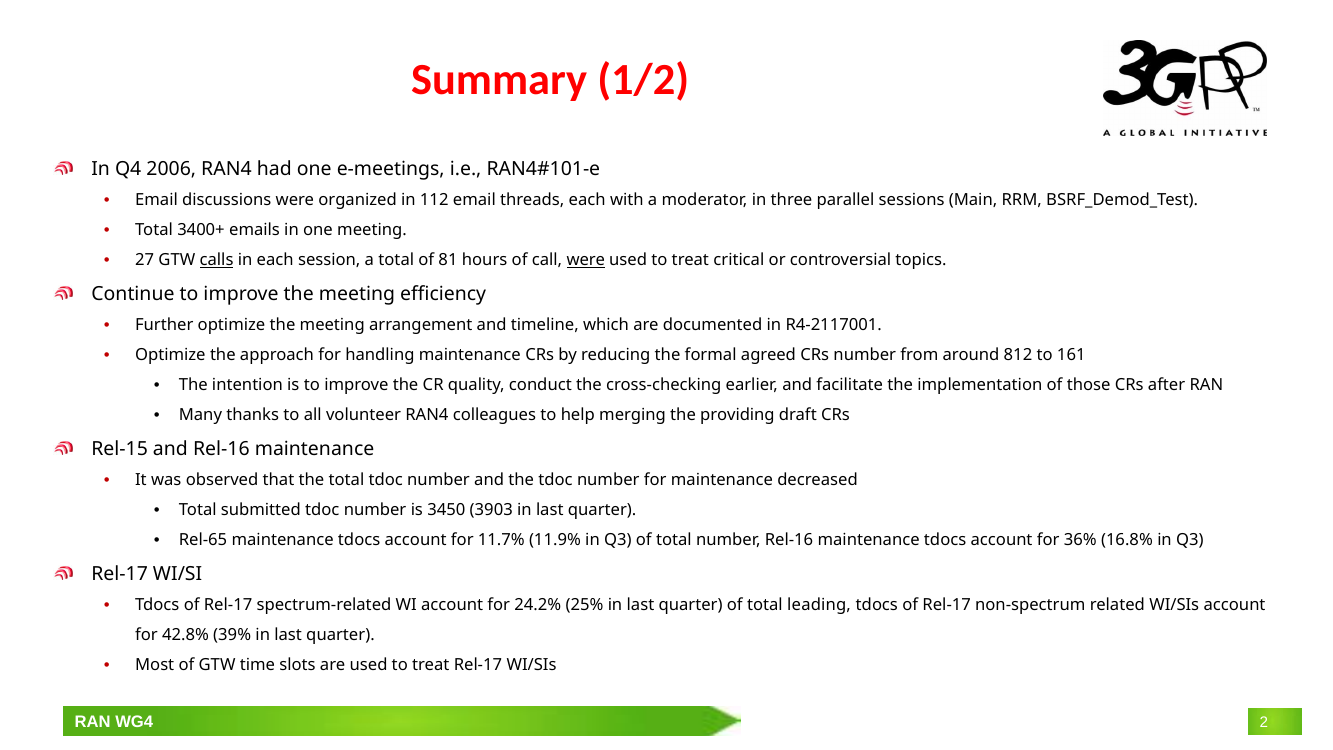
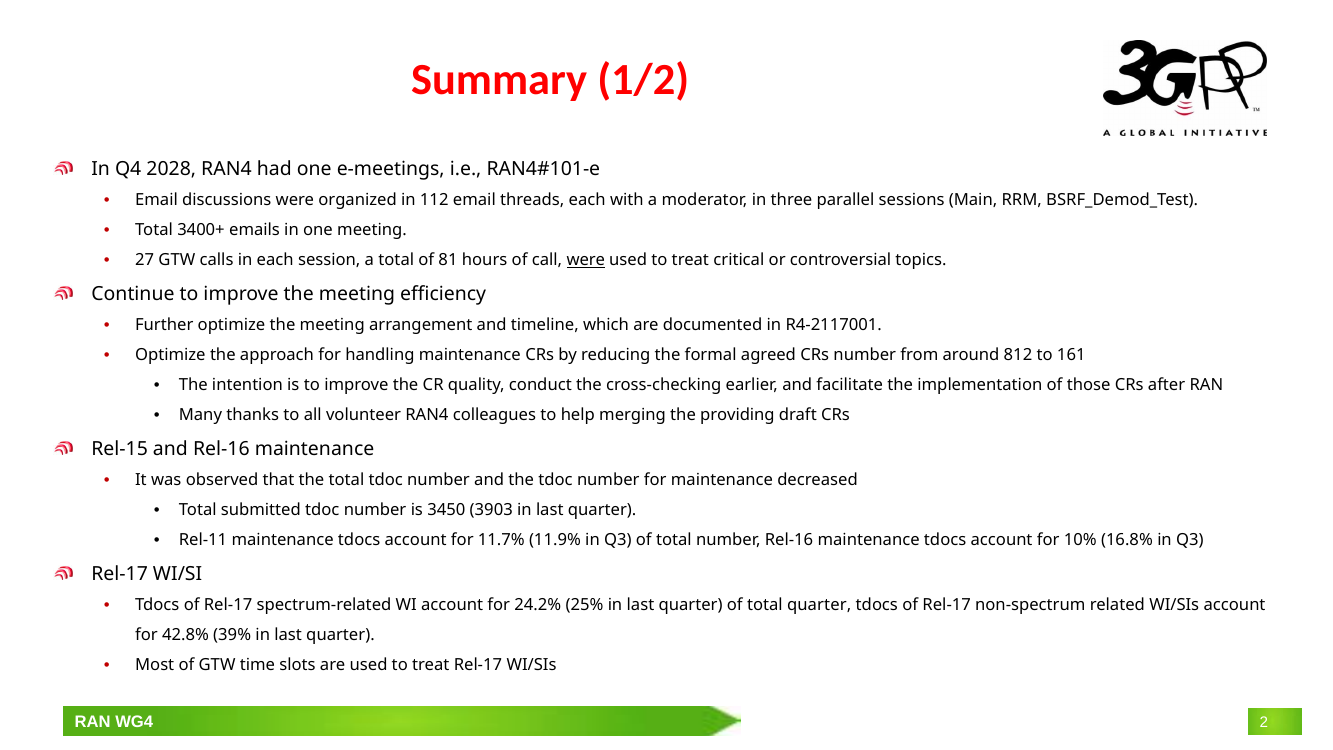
2006: 2006 -> 2028
calls underline: present -> none
Rel-65: Rel-65 -> Rel-11
36%: 36% -> 10%
total leading: leading -> quarter
